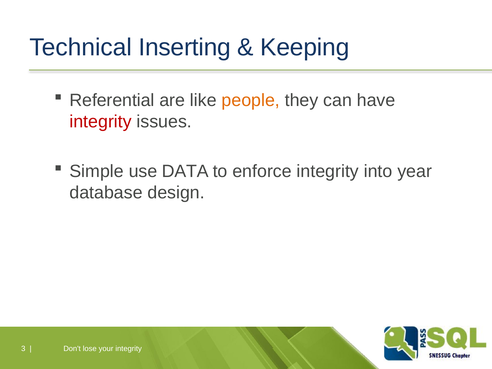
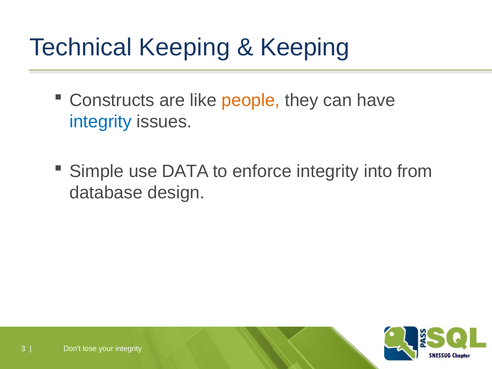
Technical Inserting: Inserting -> Keeping
Referential: Referential -> Constructs
integrity at (101, 122) colour: red -> blue
year: year -> from
